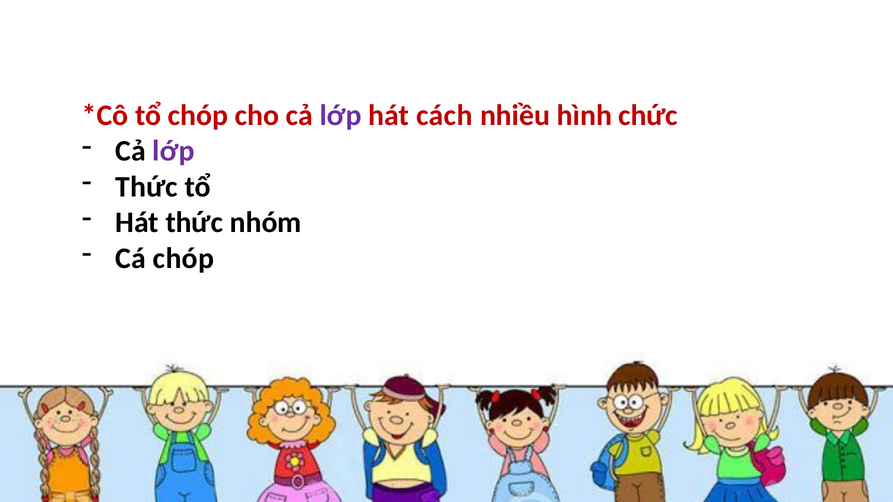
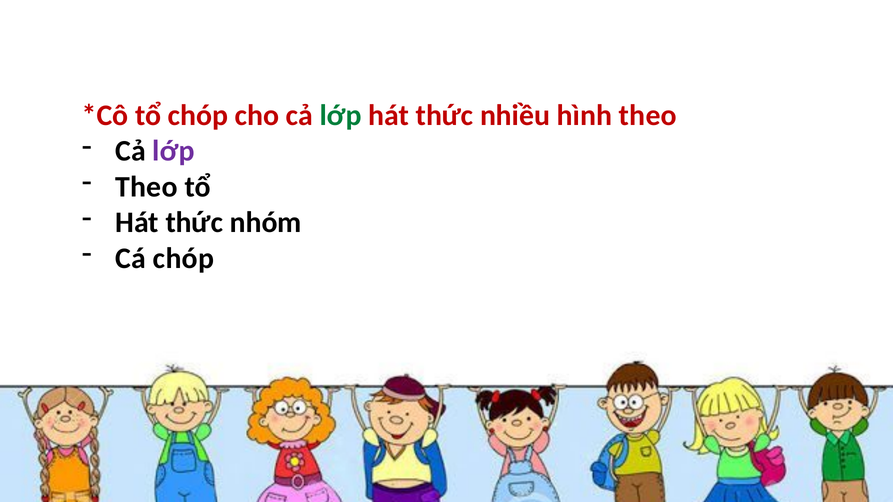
lớp at (341, 115) colour: purple -> green
cách at (444, 115): cách -> thức
hình chức: chức -> theo
Thức at (147, 187): Thức -> Theo
